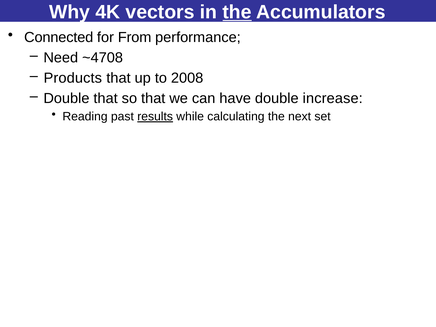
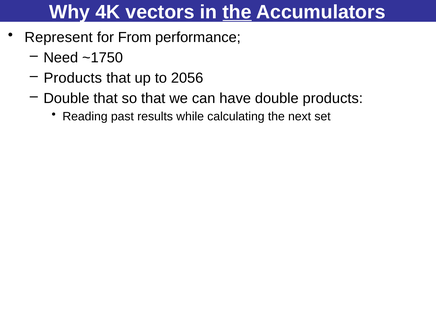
Connected: Connected -> Represent
~4708: ~4708 -> ~1750
2008: 2008 -> 2056
double increase: increase -> products
results underline: present -> none
